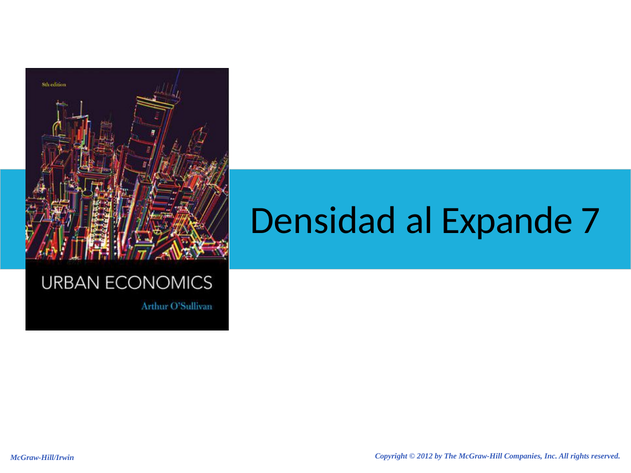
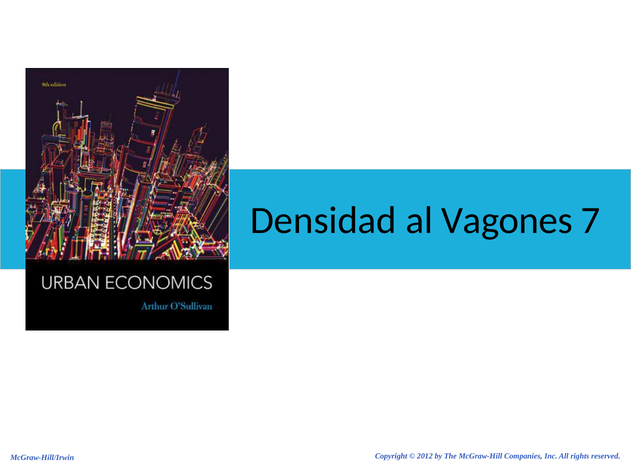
Expande: Expande -> Vagones
